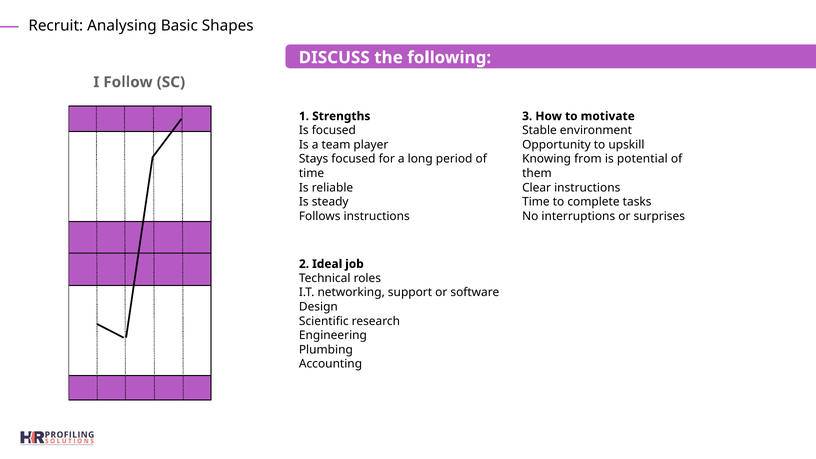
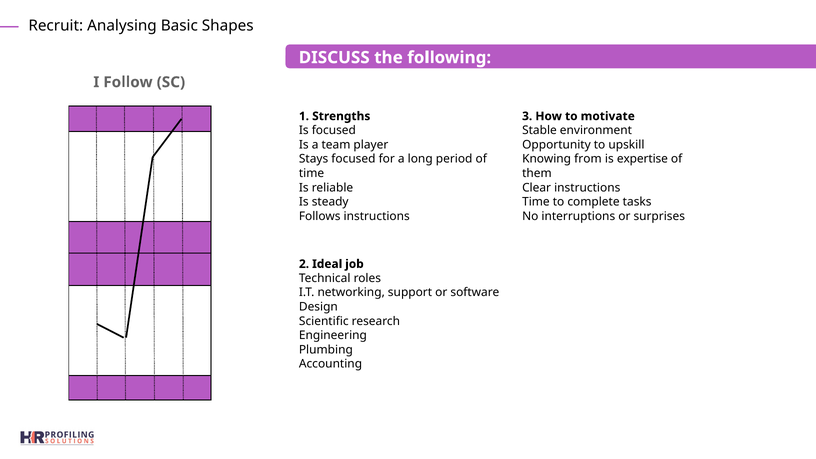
potential: potential -> expertise
